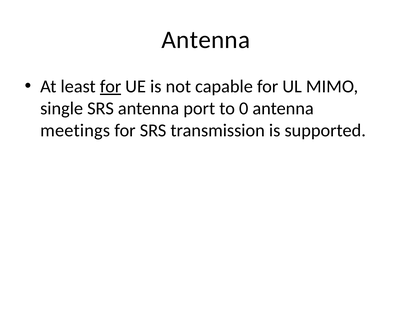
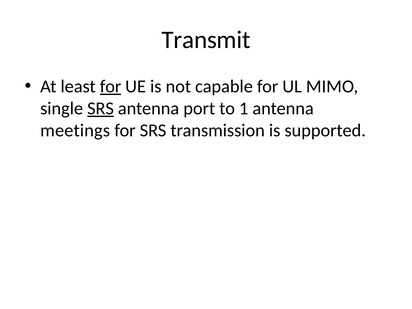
Antenna at (206, 40): Antenna -> Transmit
SRS at (101, 108) underline: none -> present
0: 0 -> 1
